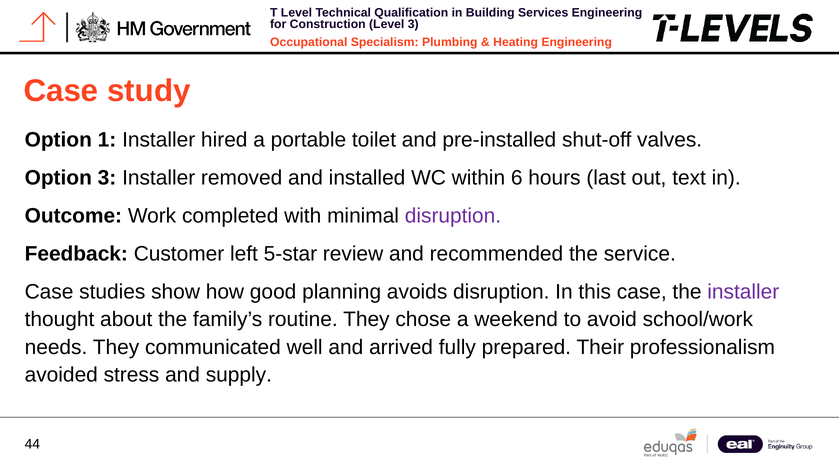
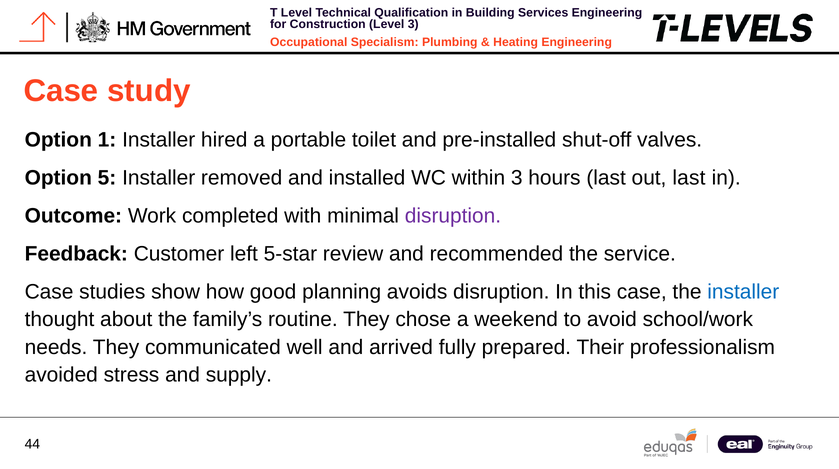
Option 3: 3 -> 5
within 6: 6 -> 3
out text: text -> last
installer at (743, 292) colour: purple -> blue
